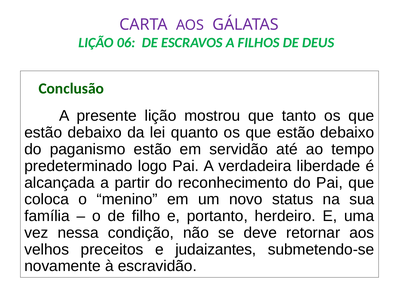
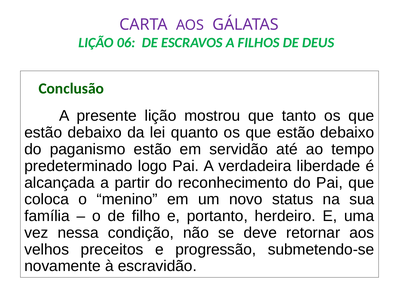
judaizantes: judaizantes -> progressão
